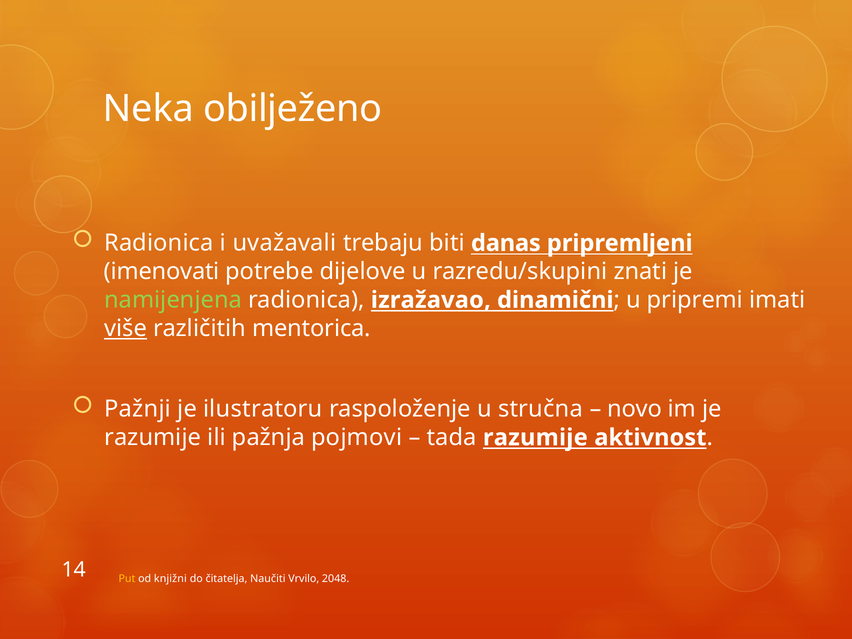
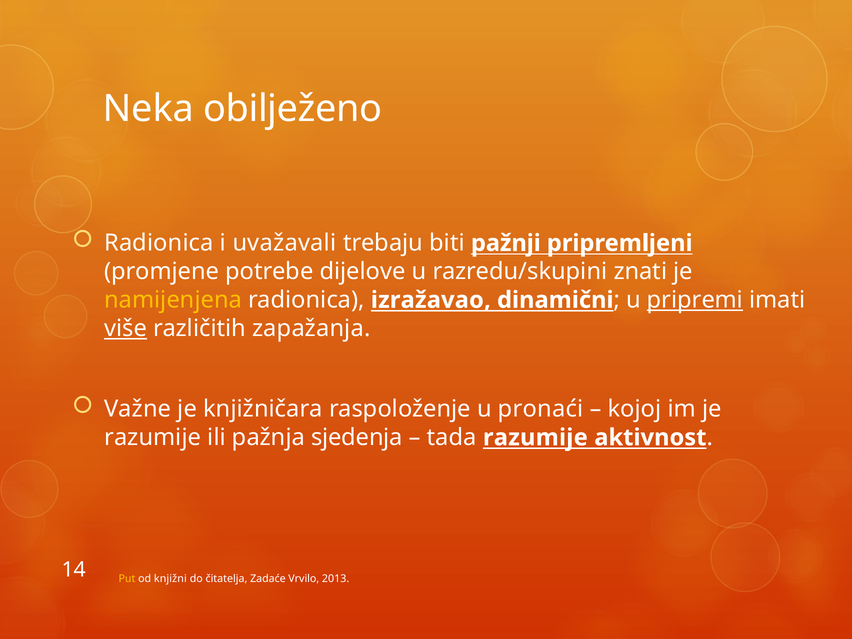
danas: danas -> pažnji
imenovati: imenovati -> promjene
namijenjena colour: light green -> yellow
pripremi underline: none -> present
mentorica: mentorica -> zapažanja
Pažnji: Pažnji -> Važne
ilustratoru: ilustratoru -> knjižničara
stručna: stručna -> pronaći
novo: novo -> kojoj
pojmovi: pojmovi -> sjedenja
Naučiti: Naučiti -> Zadaće
2048: 2048 -> 2013
